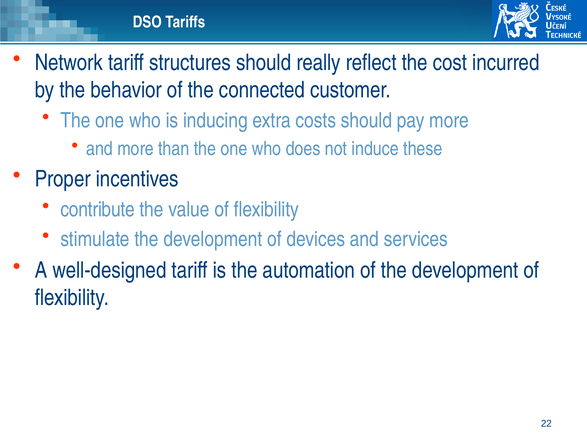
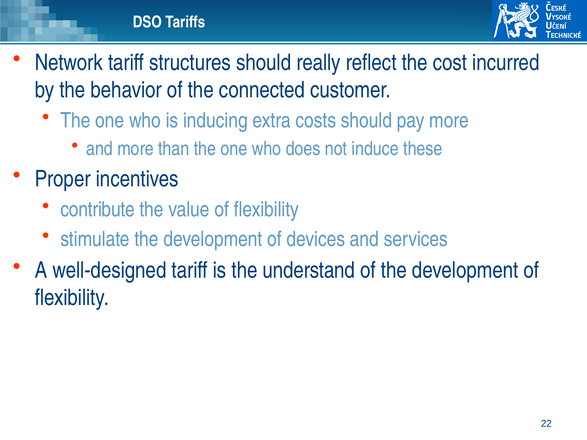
automation: automation -> understand
